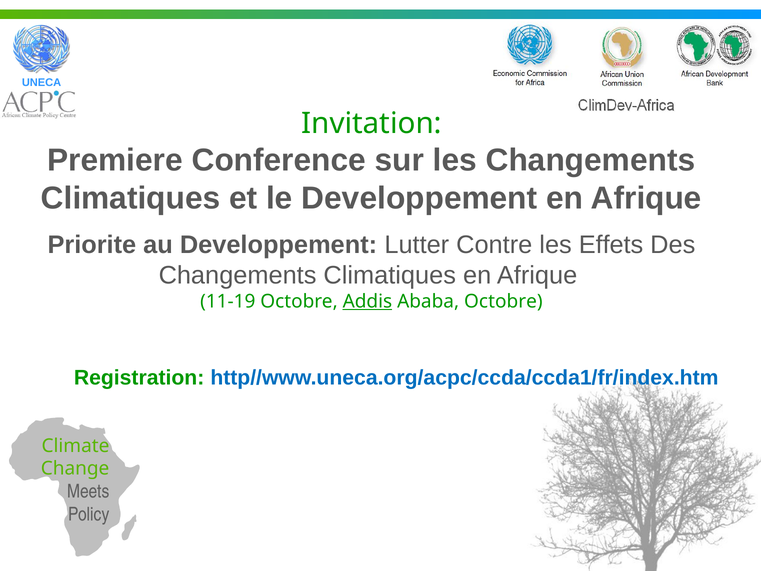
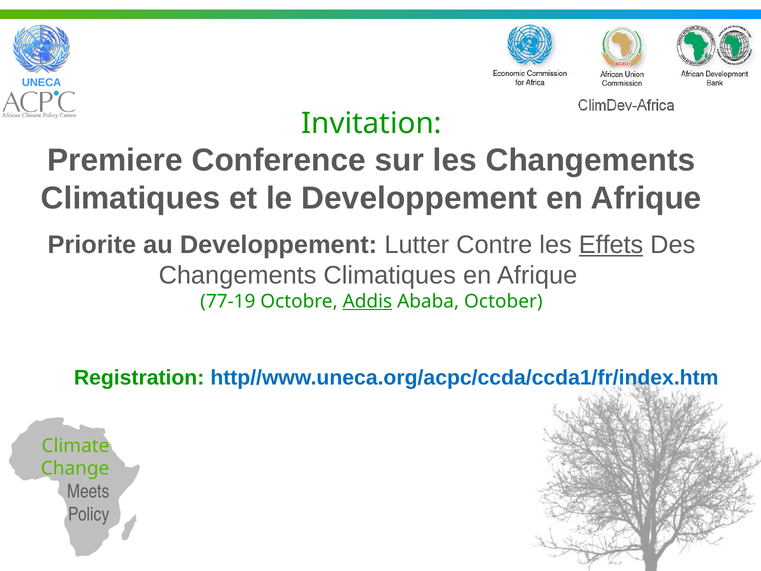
Effets underline: none -> present
11-19: 11-19 -> 77-19
Ababa Octobre: Octobre -> October
